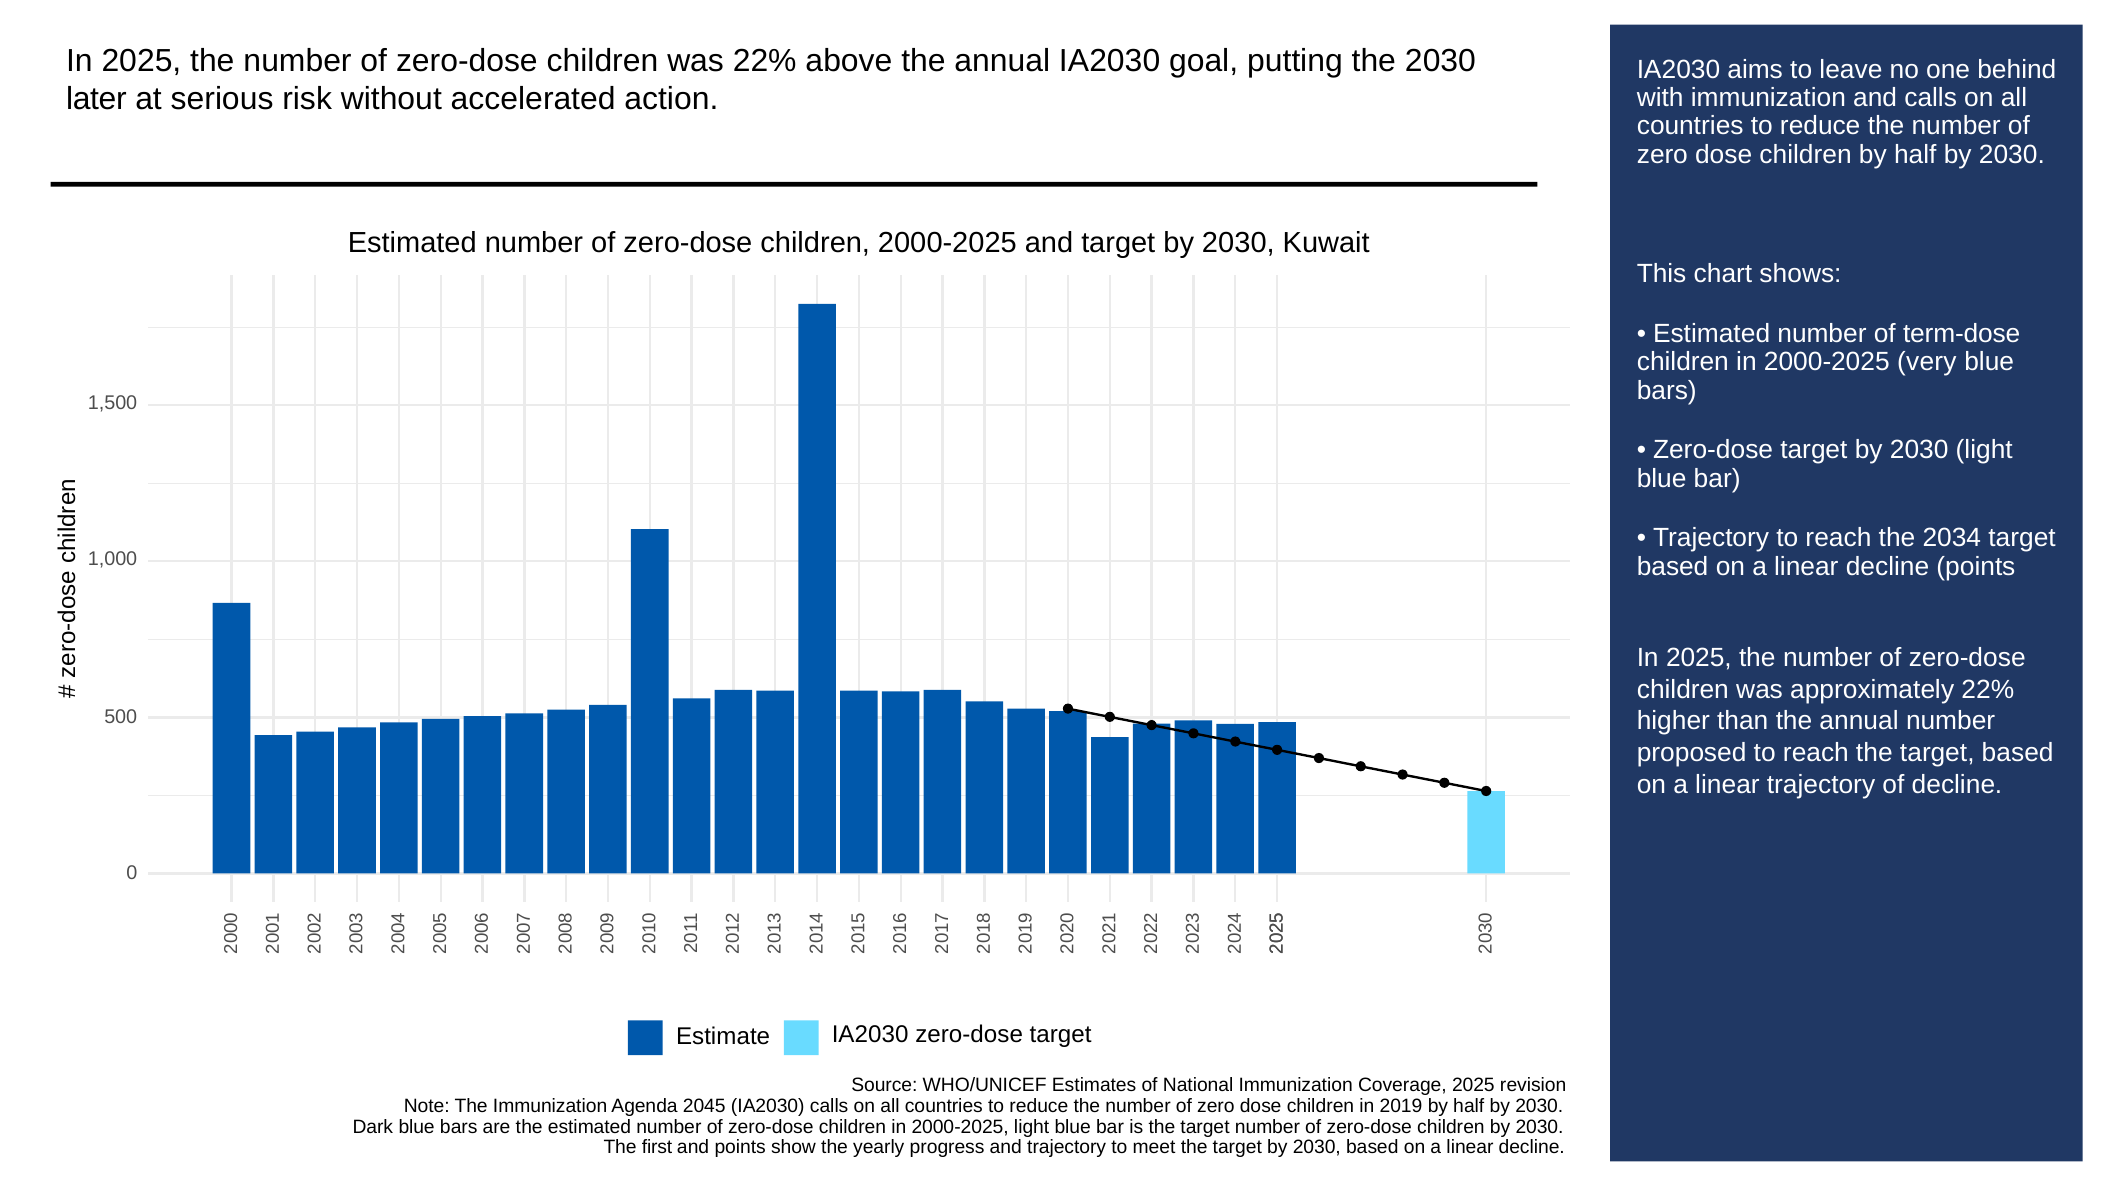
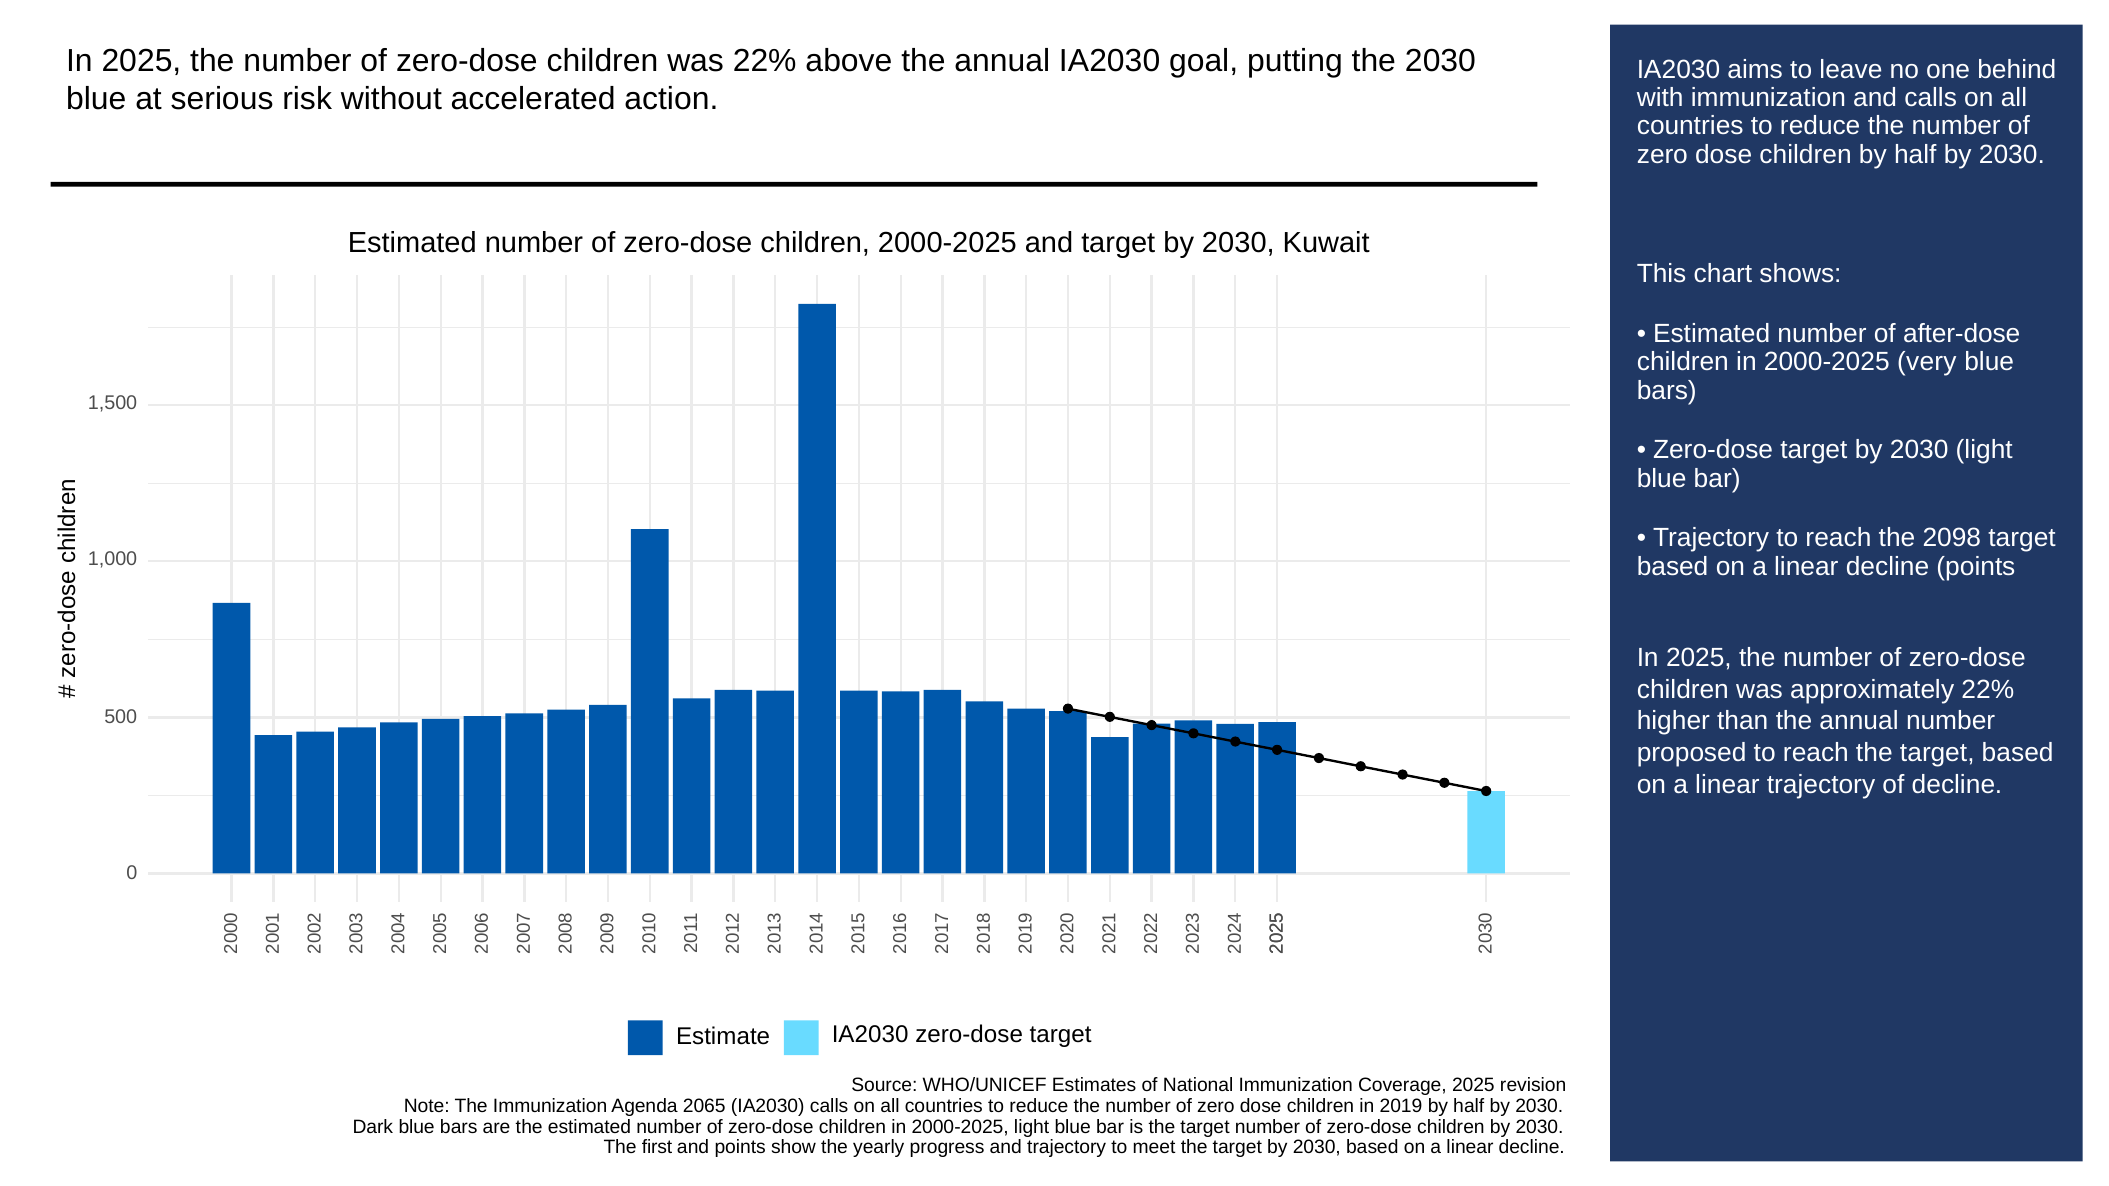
later at (96, 99): later -> blue
term-dose: term-dose -> after-dose
2034: 2034 -> 2098
2045: 2045 -> 2065
